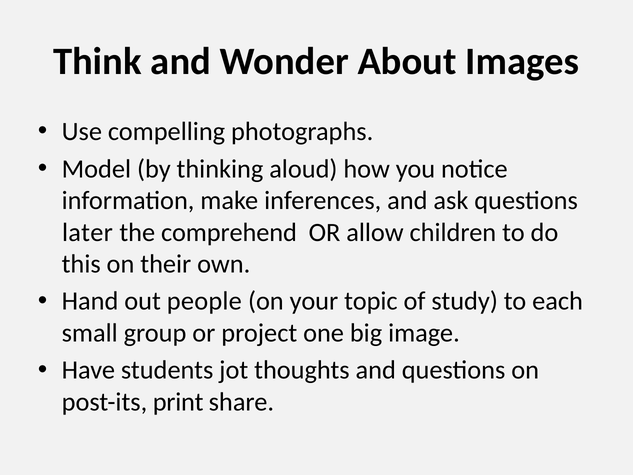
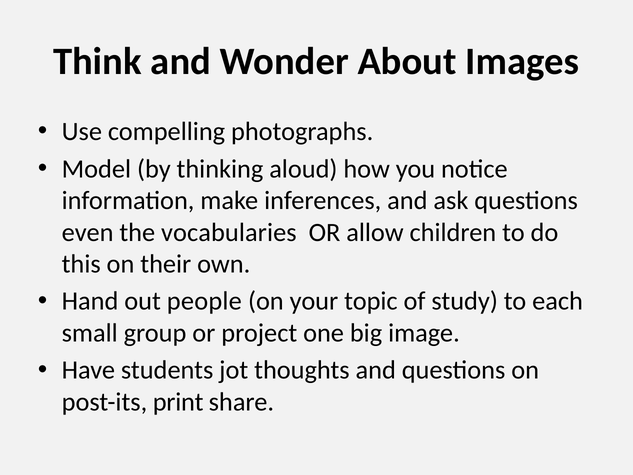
later: later -> even
comprehend: comprehend -> vocabularies
